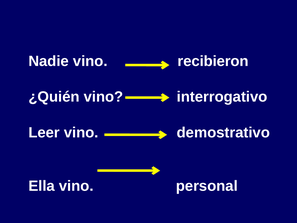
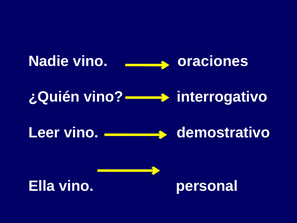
recibieron: recibieron -> oraciones
